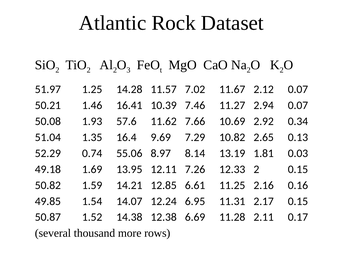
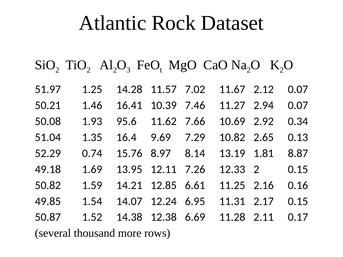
57.6: 57.6 -> 95.6
55.06: 55.06 -> 15.76
0.03: 0.03 -> 8.87
